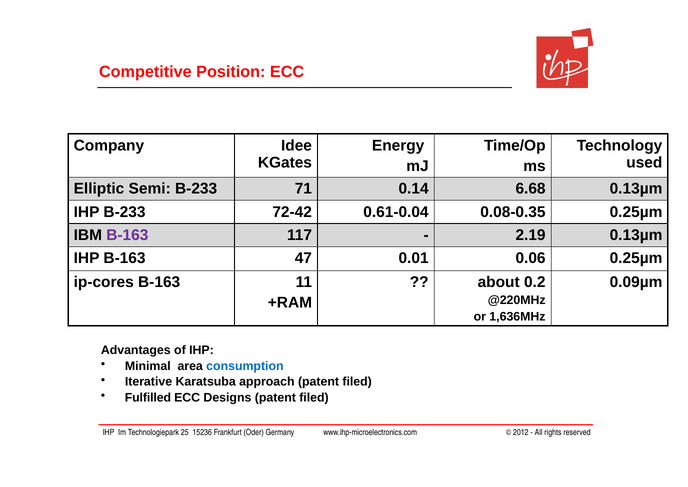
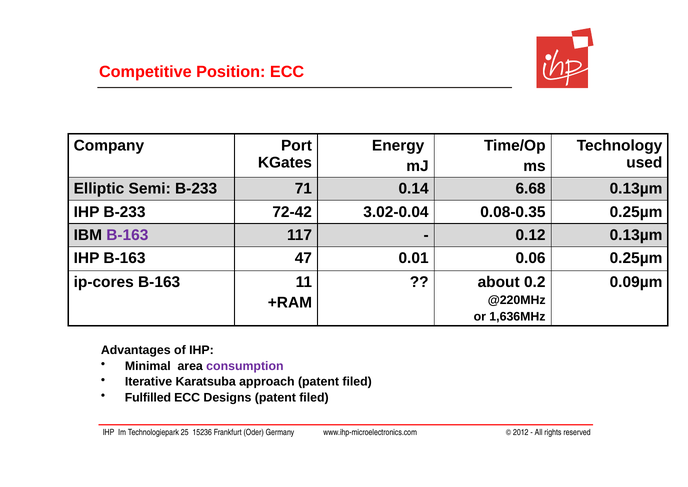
Idee: Idee -> Port
0.61-0.04: 0.61-0.04 -> 3.02-0.04
2.19: 2.19 -> 0.12
consumption colour: blue -> purple
